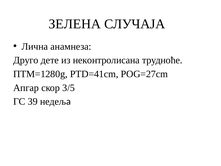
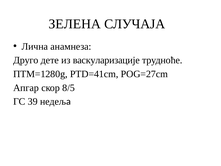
неконтролисана: неконтролисана -> васкуларизације
3/5: 3/5 -> 8/5
